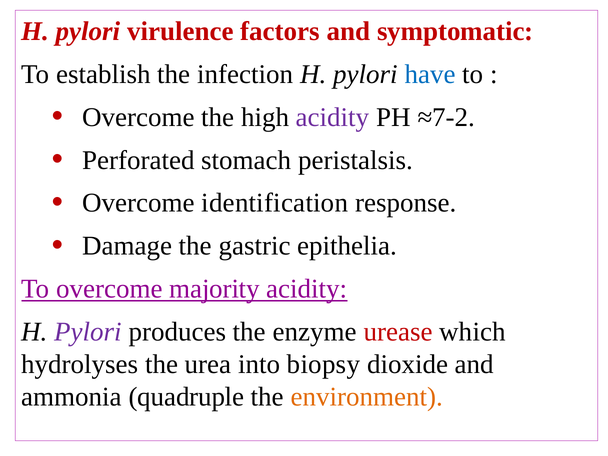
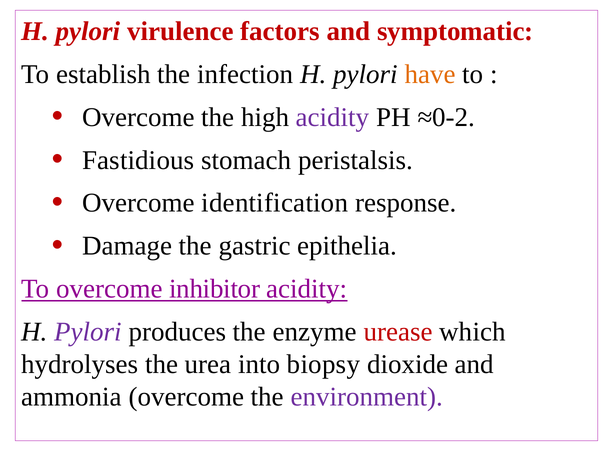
have colour: blue -> orange
≈7-2: ≈7-2 -> ≈0-2
Perforated: Perforated -> Fastidious
majority: majority -> inhibitor
ammonia quadruple: quadruple -> overcome
environment colour: orange -> purple
